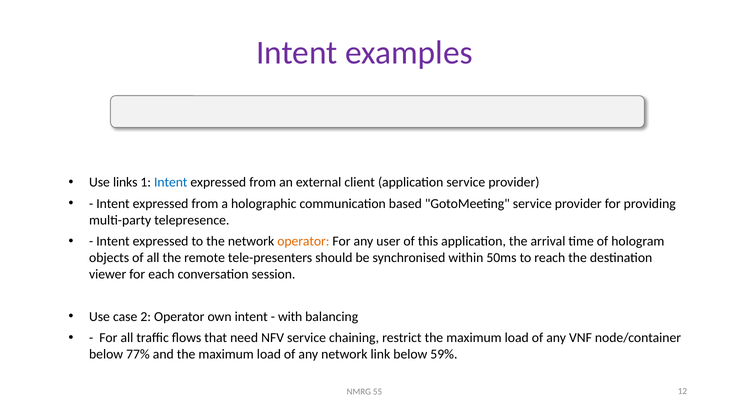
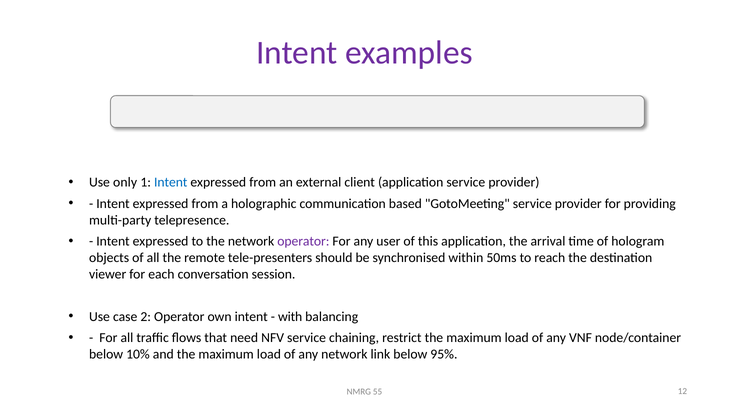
links: links -> only
operator at (303, 241) colour: orange -> purple
77%: 77% -> 10%
59%: 59% -> 95%
